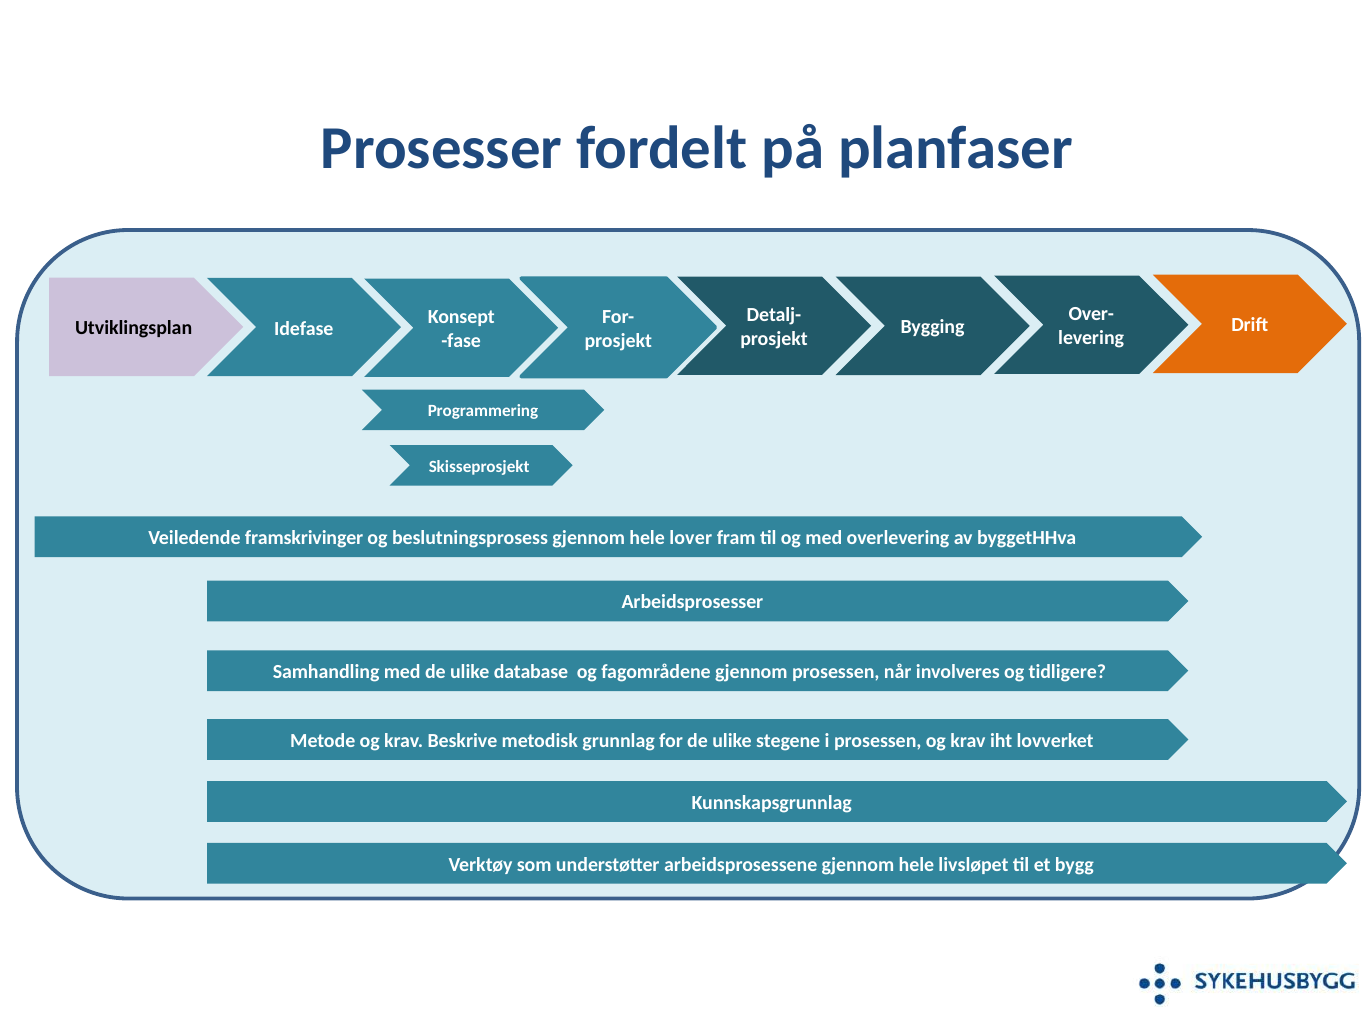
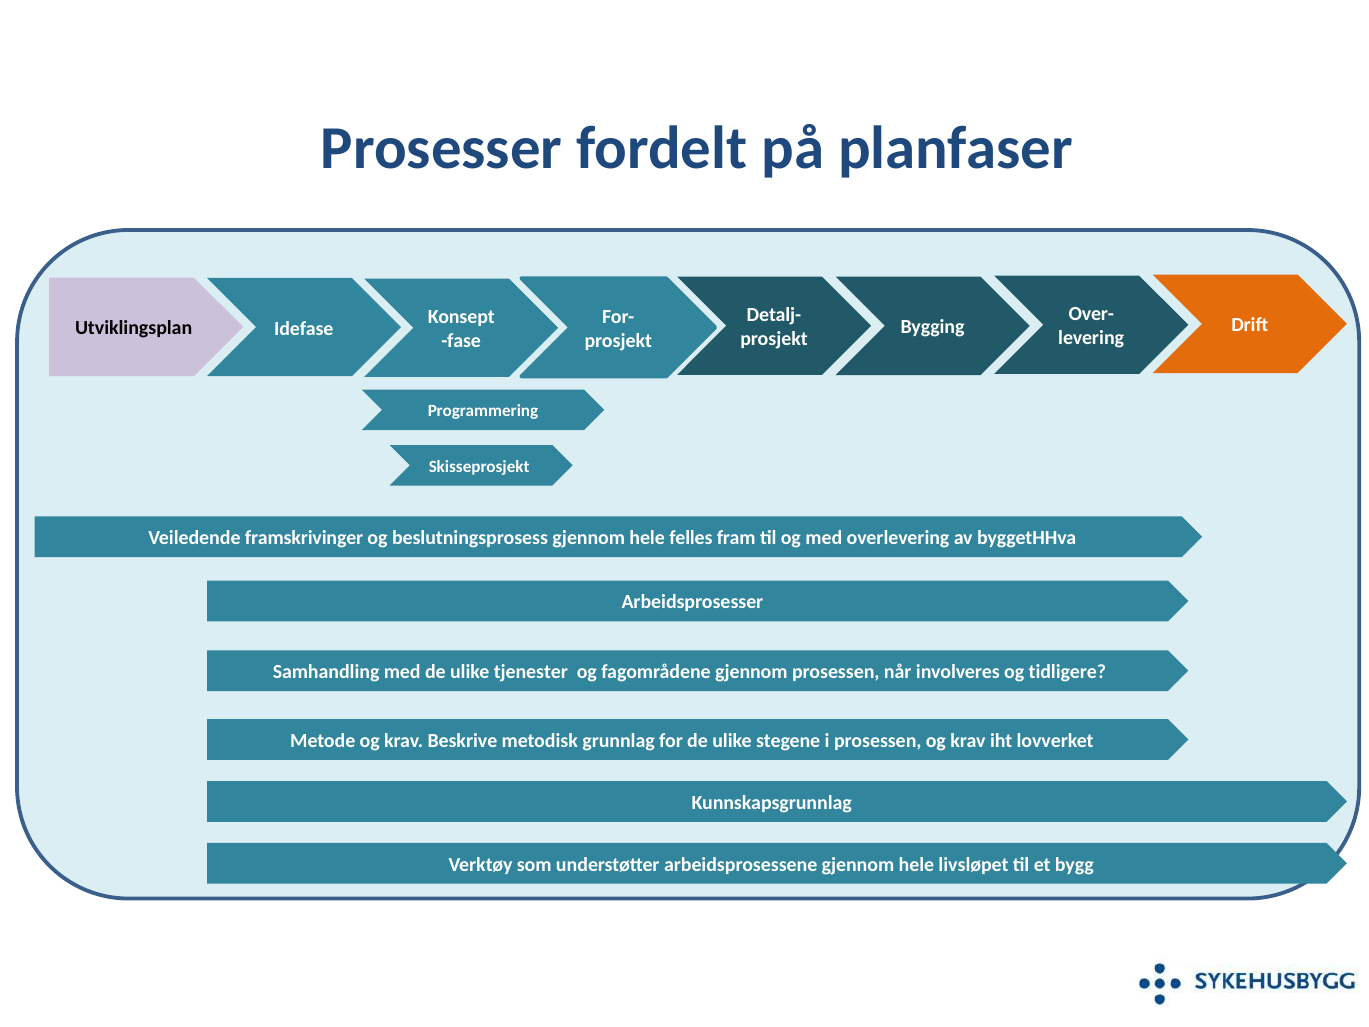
lover: lover -> felles
database: database -> tjenester
